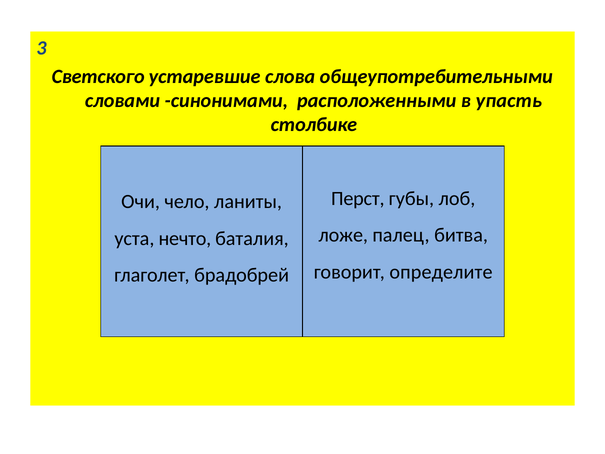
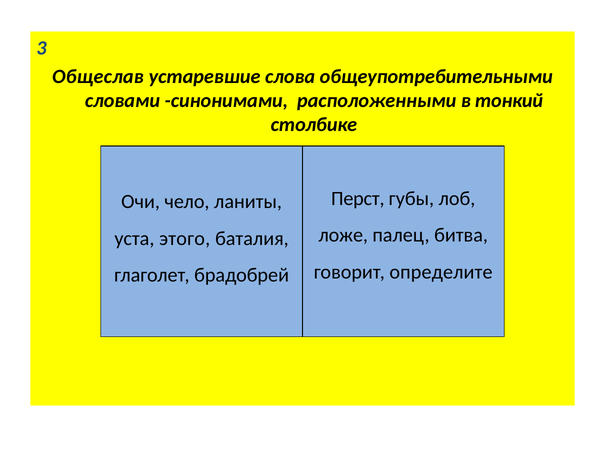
Светского: Светского -> Общеслав
упасть: упасть -> тонкий
нечто: нечто -> этого
